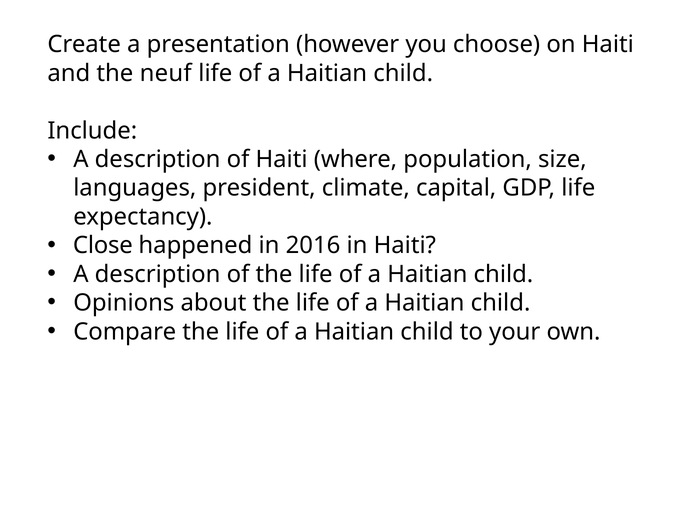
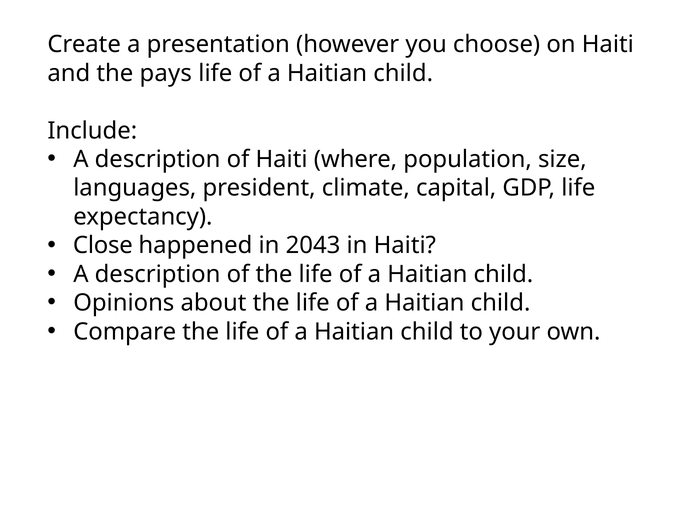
neuf: neuf -> pays
2016: 2016 -> 2043
